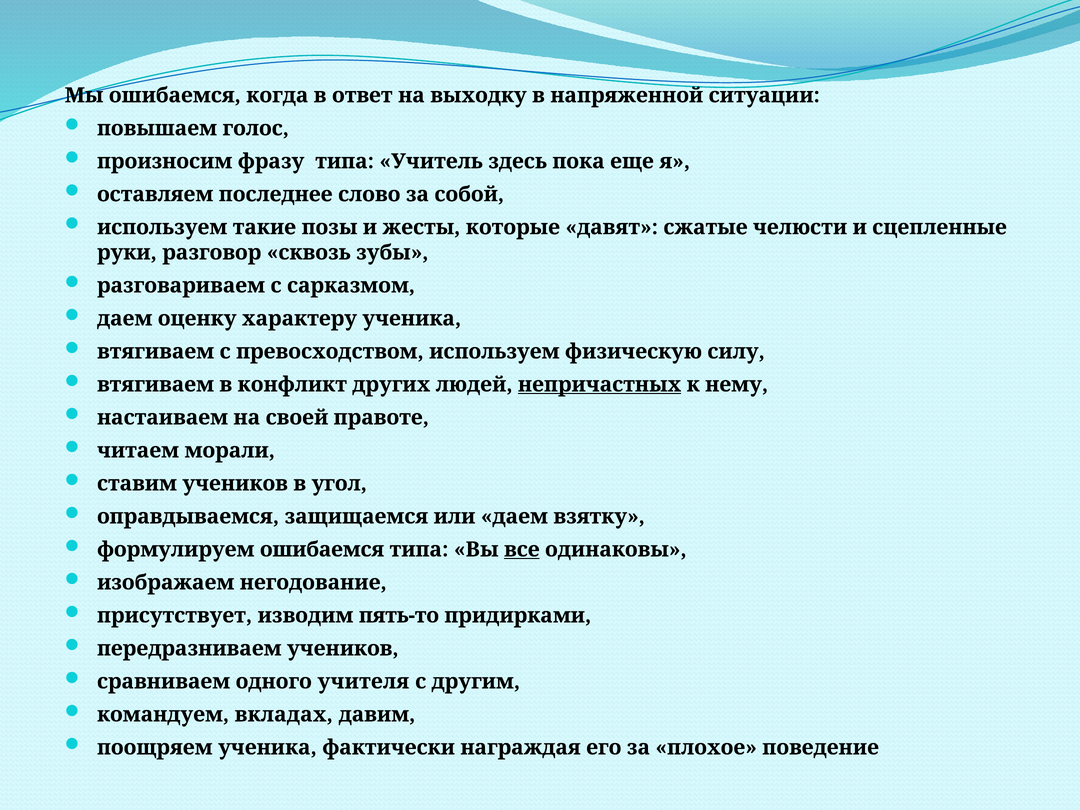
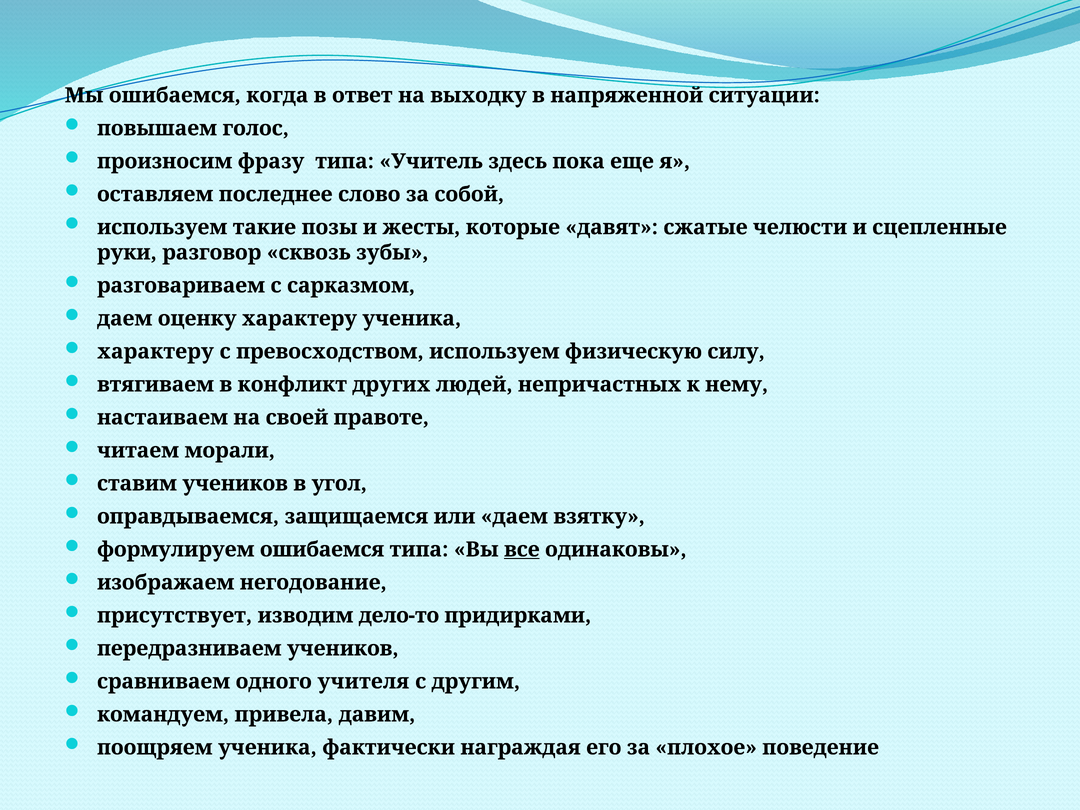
втягиваем at (156, 352): втягиваем -> характеру
непричастных underline: present -> none
пять-то: пять-то -> дело-то
вкладах: вкладах -> привела
